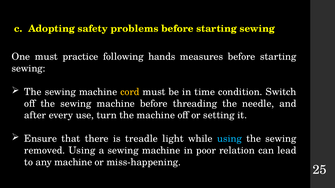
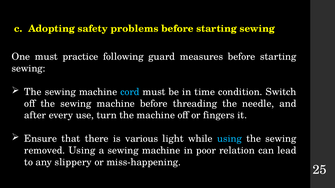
hands: hands -> guard
cord colour: yellow -> light blue
setting: setting -> fingers
treadle: treadle -> various
any machine: machine -> slippery
